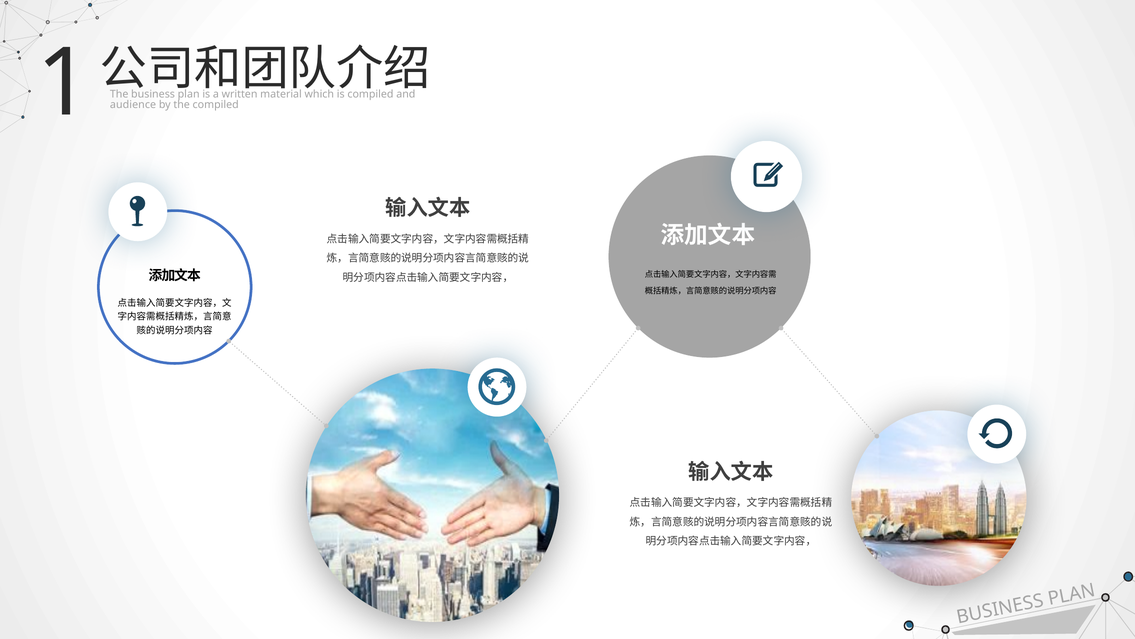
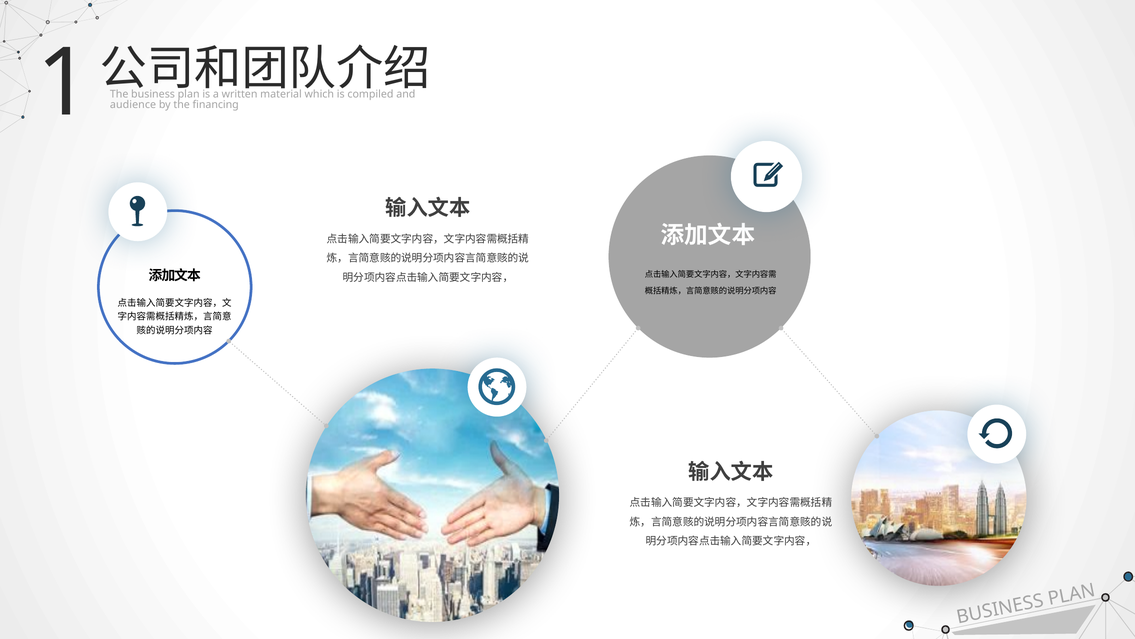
the compiled: compiled -> financing
